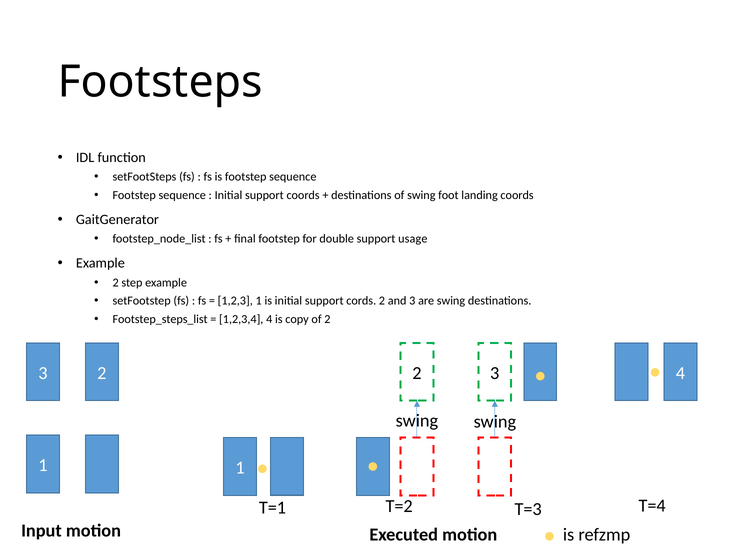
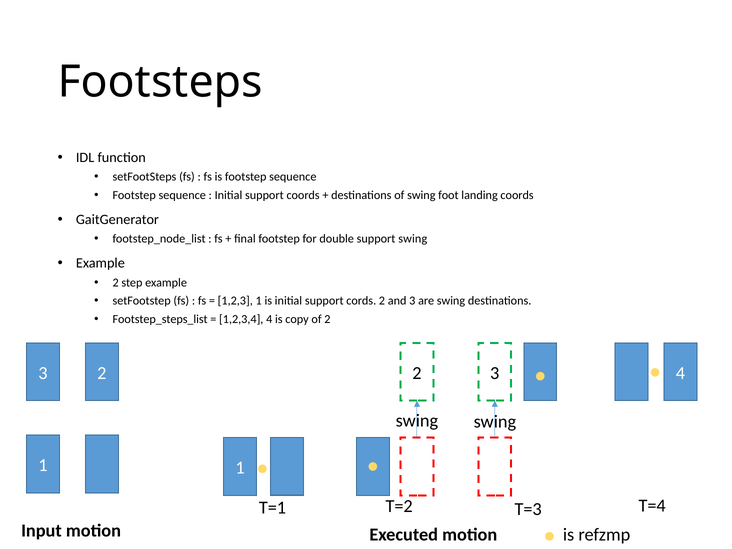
support usage: usage -> swing
